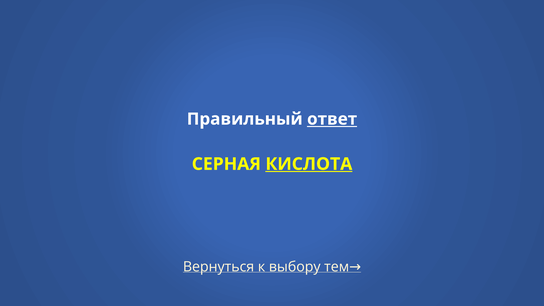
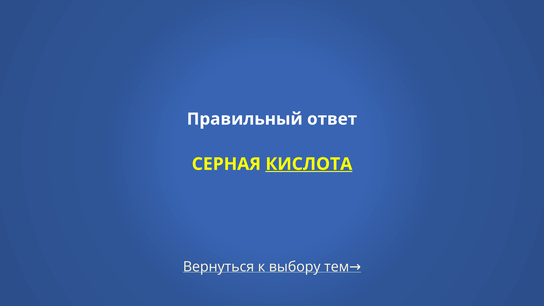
ответ underline: present -> none
